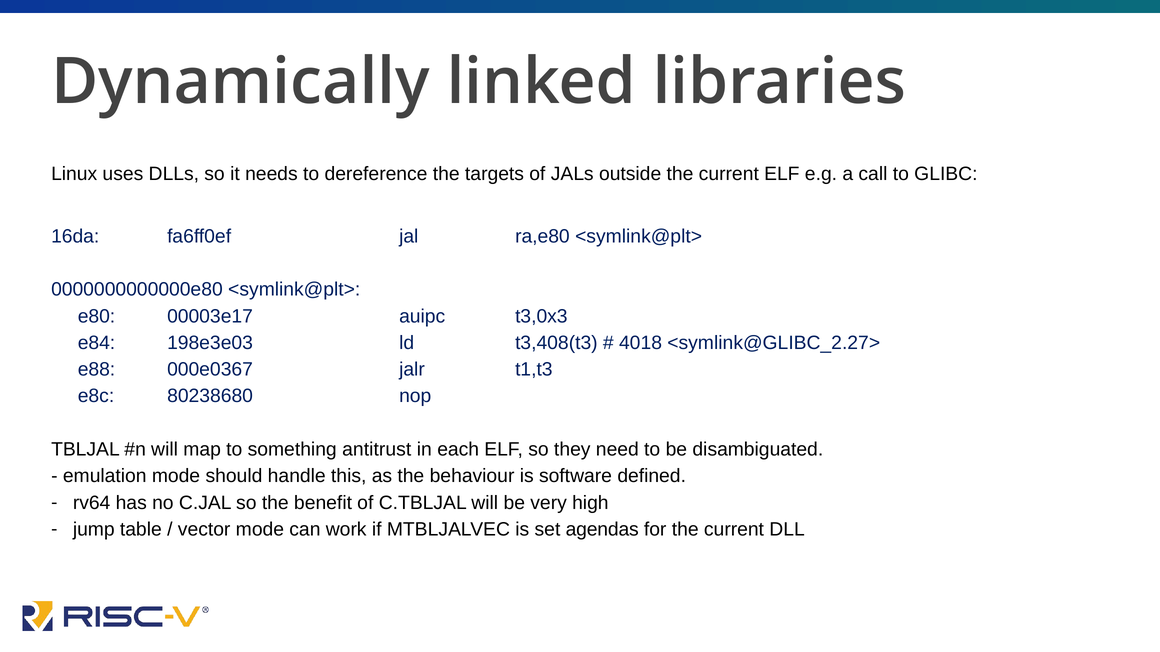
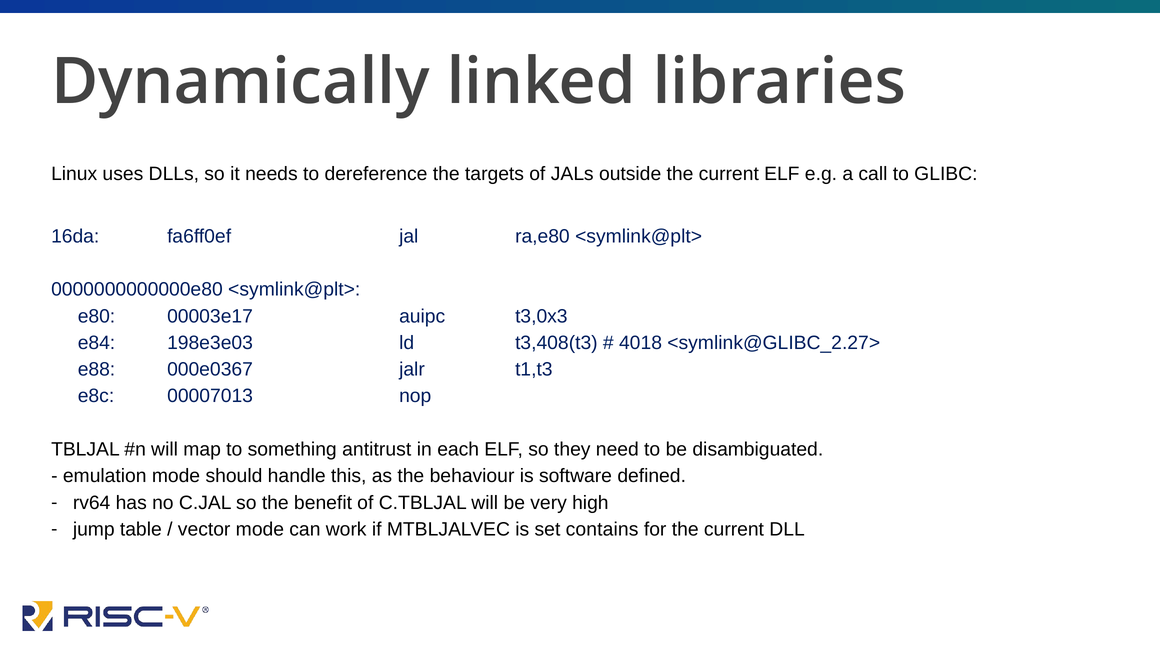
80238680: 80238680 -> 00007013
agendas: agendas -> contains
